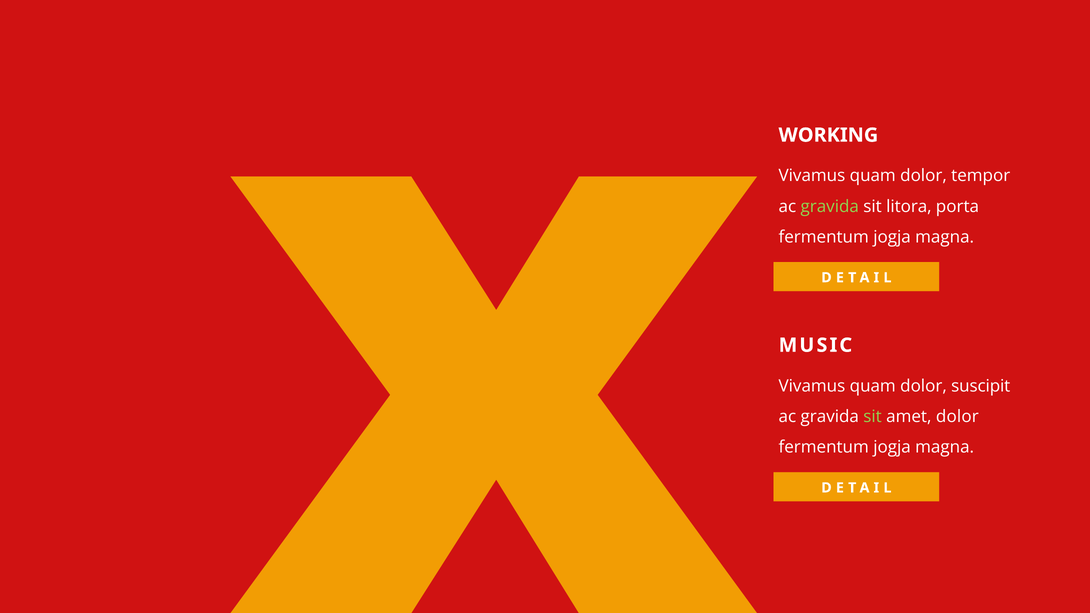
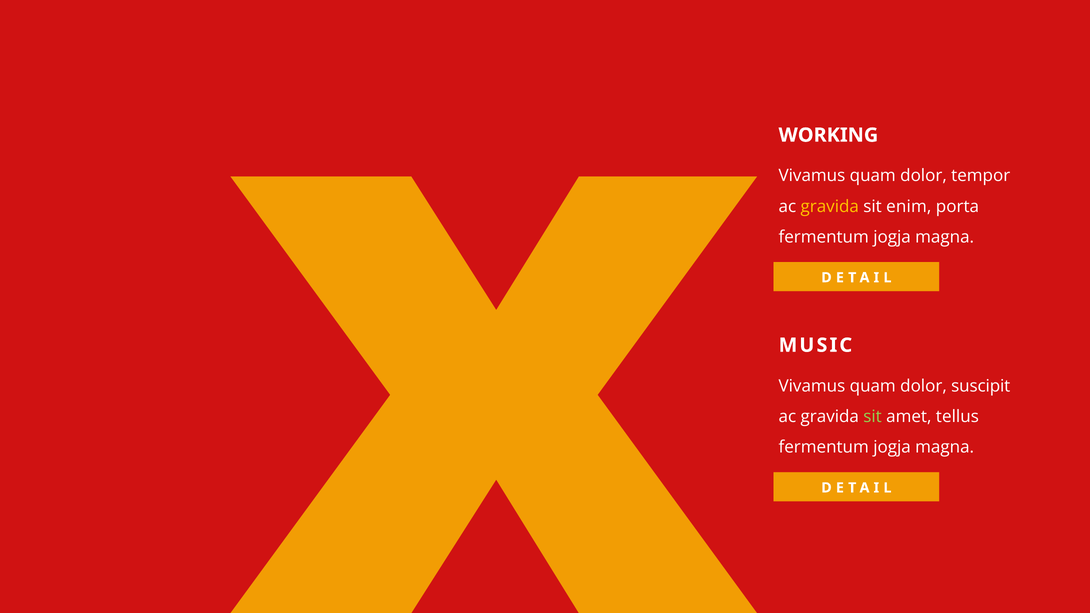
gravida at (830, 206) colour: light green -> yellow
litora: litora -> enim
amet dolor: dolor -> tellus
